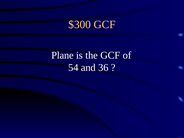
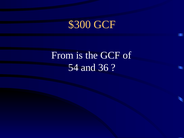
Plane: Plane -> From
